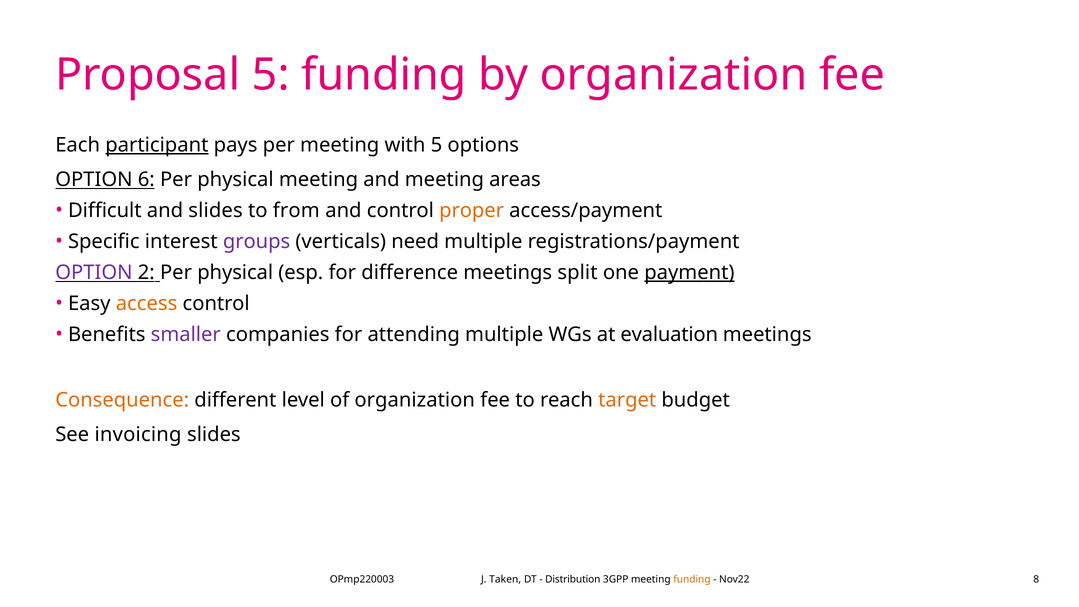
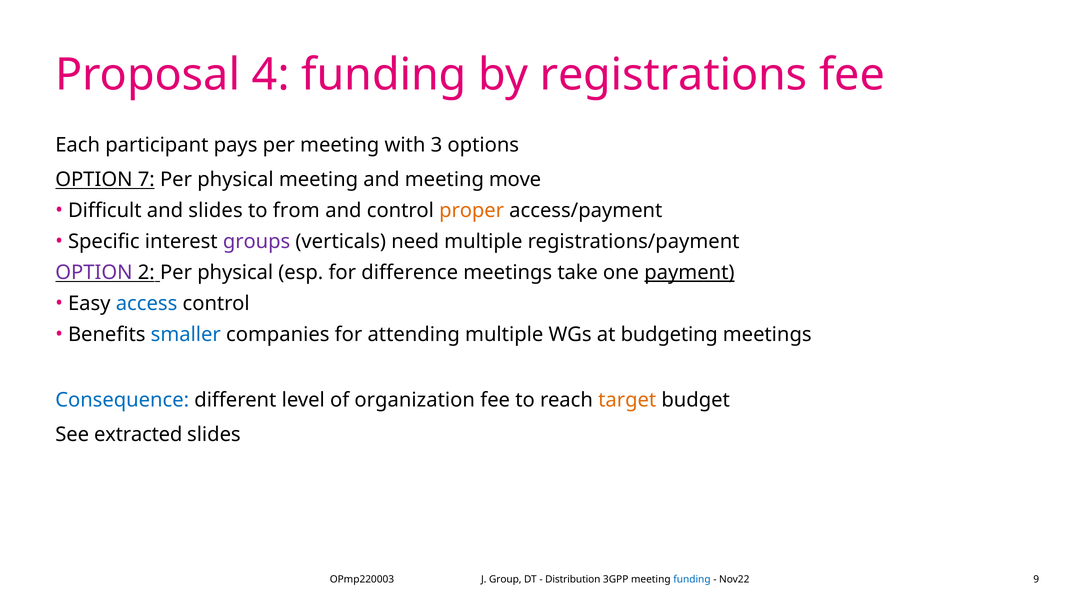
Proposal 5: 5 -> 4
by organization: organization -> registrations
participant underline: present -> none
with 5: 5 -> 3
6: 6 -> 7
areas: areas -> move
split: split -> take
access colour: orange -> blue
smaller colour: purple -> blue
evaluation: evaluation -> budgeting
Consequence colour: orange -> blue
invoicing: invoicing -> extracted
Taken: Taken -> Group
funding at (692, 579) colour: orange -> blue
8: 8 -> 9
